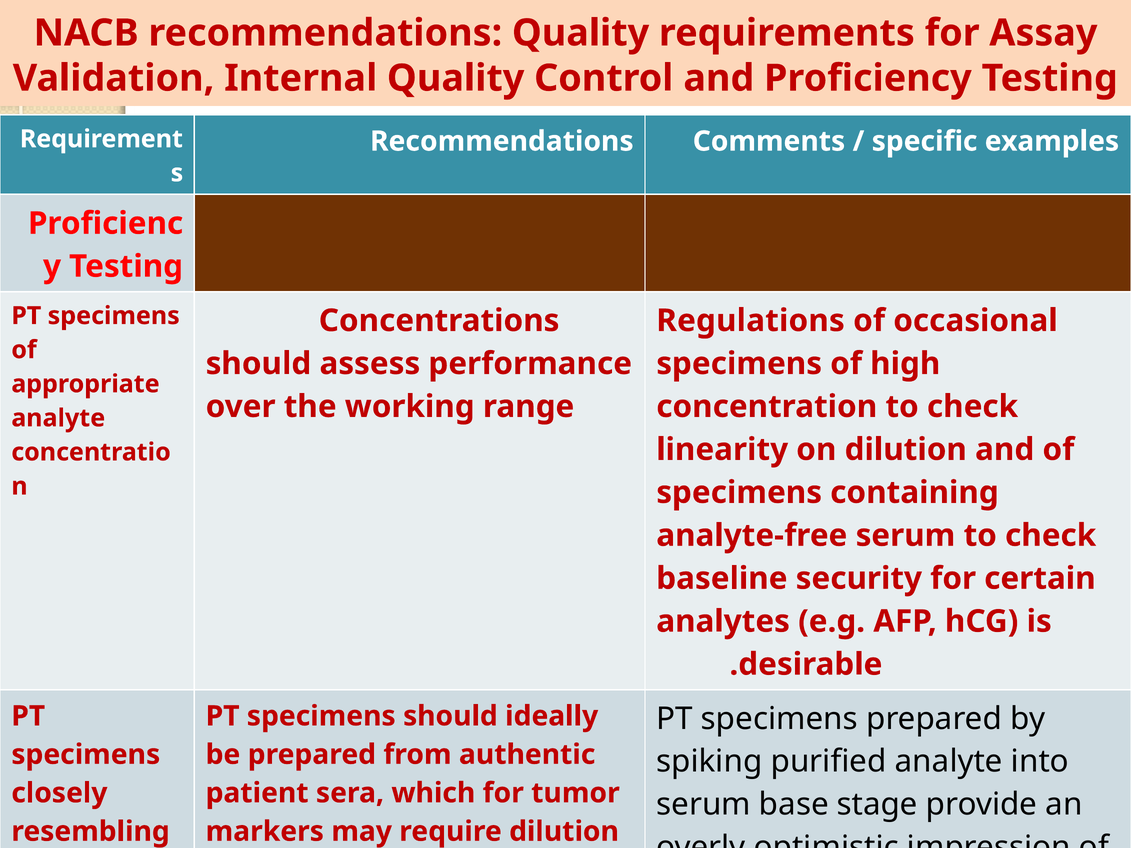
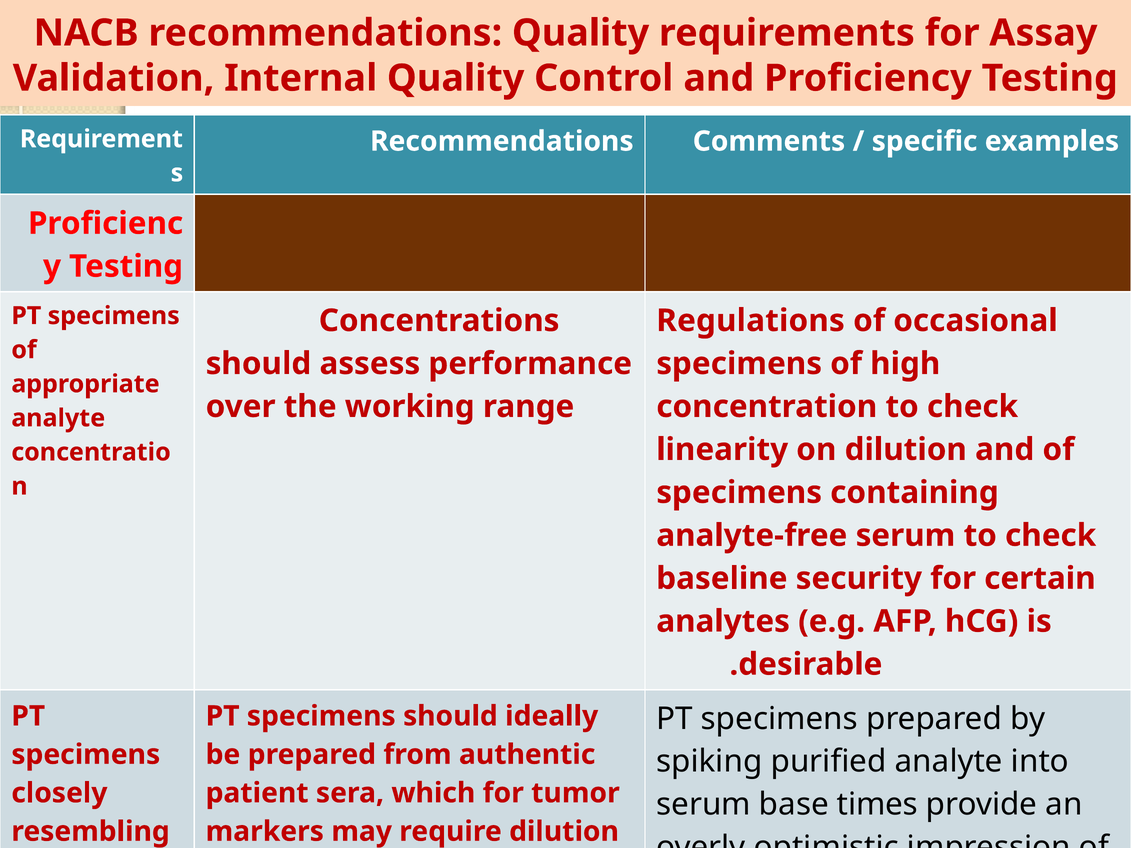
stage: stage -> times
